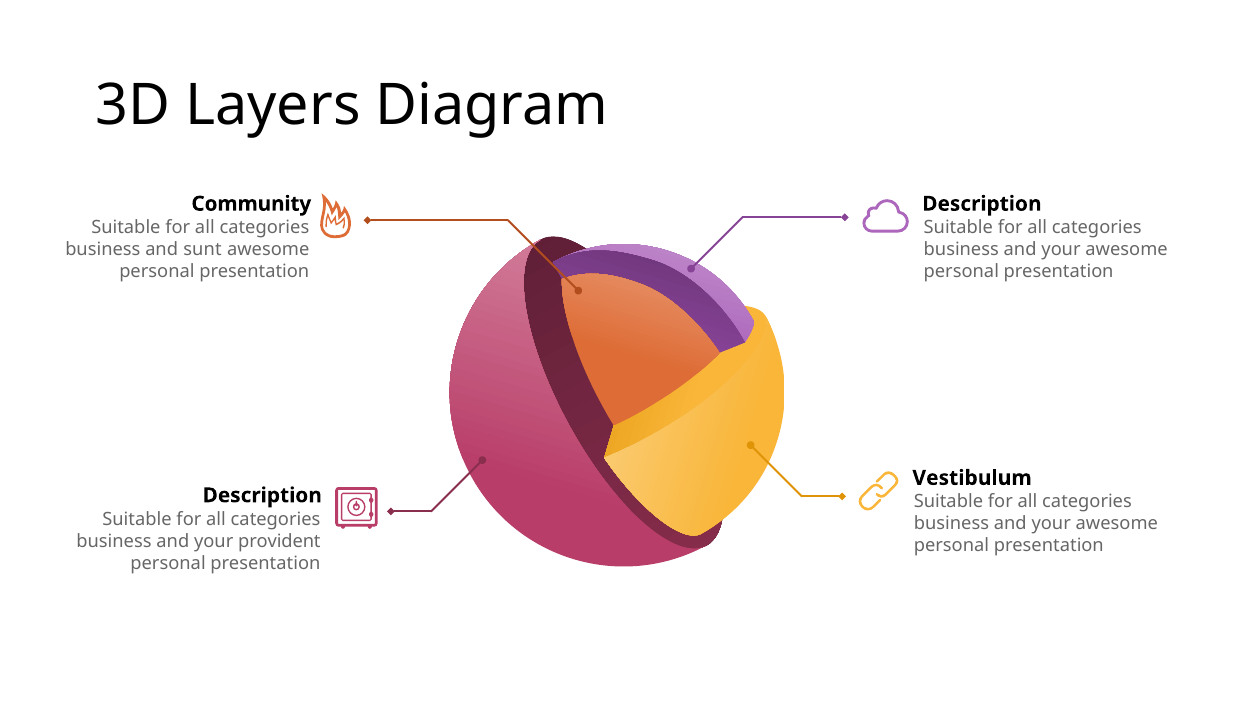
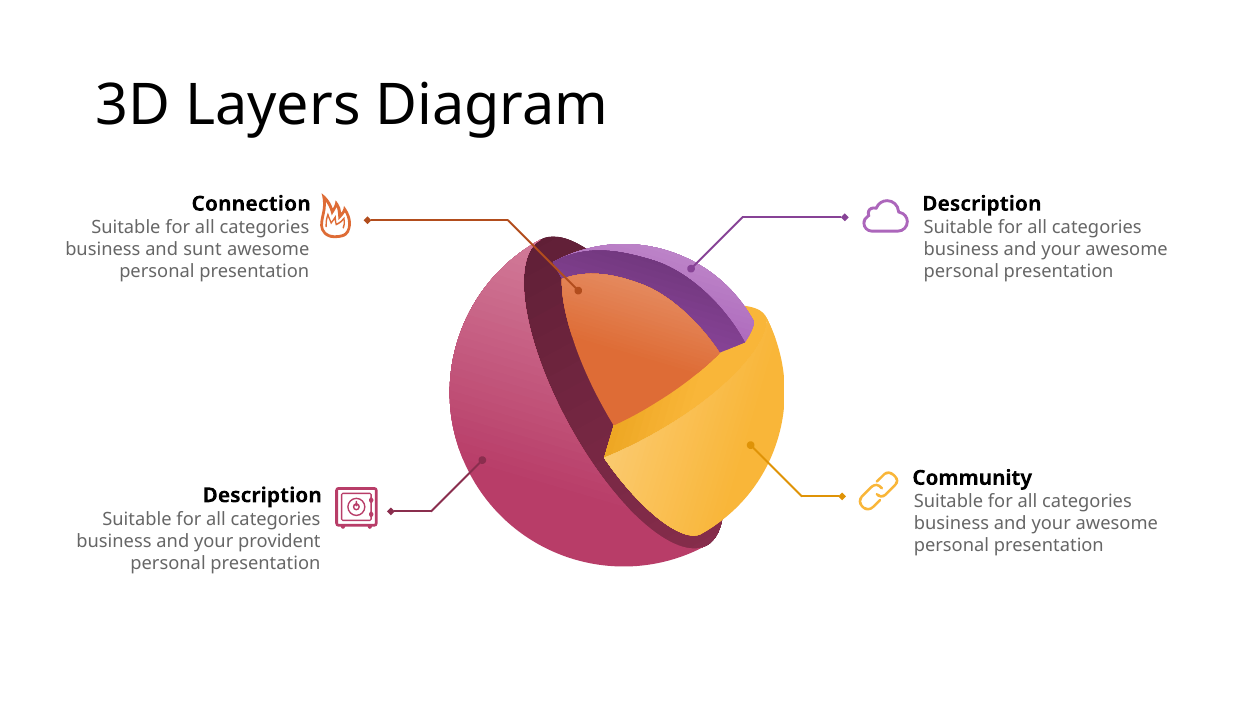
Community: Community -> Connection
Vestibulum: Vestibulum -> Community
